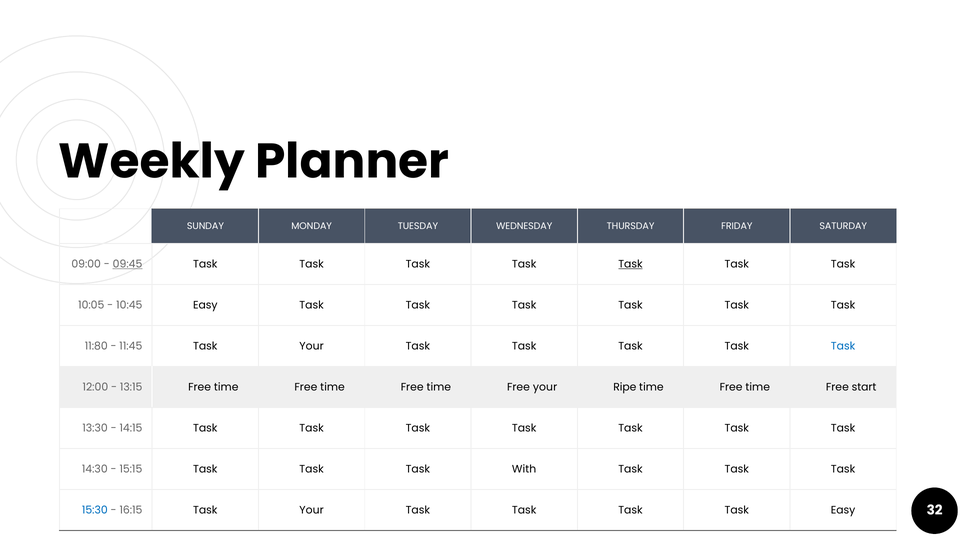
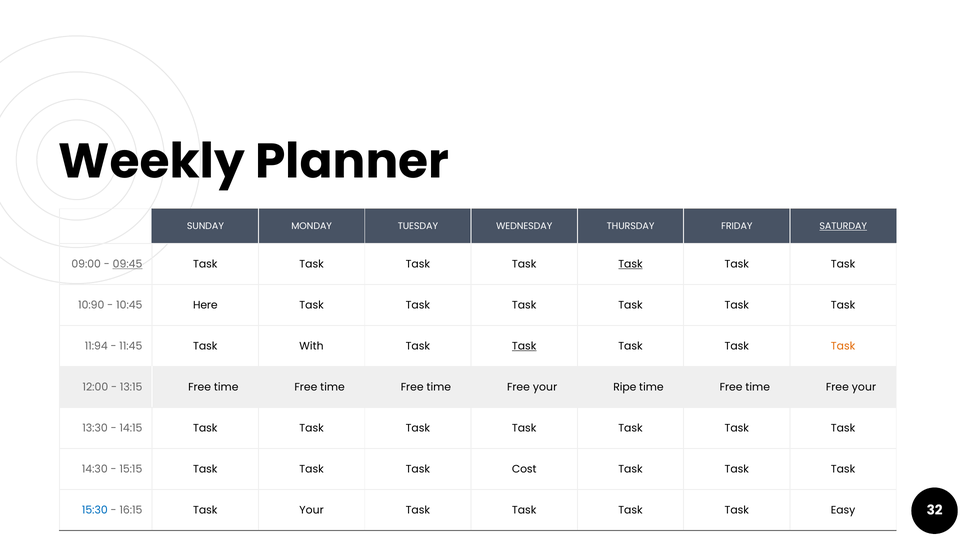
SATURDAY underline: none -> present
10:05: 10:05 -> 10:90
10:45 Easy: Easy -> Here
11:80: 11:80 -> 11:94
11:45 Task Your: Your -> With
Task at (524, 346) underline: none -> present
Task at (843, 346) colour: blue -> orange
start at (864, 387): start -> your
With: With -> Cost
